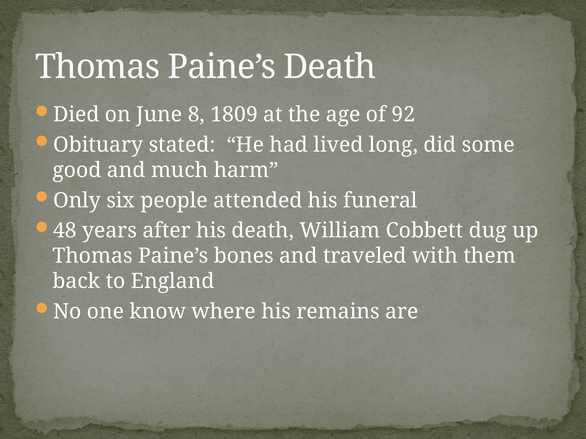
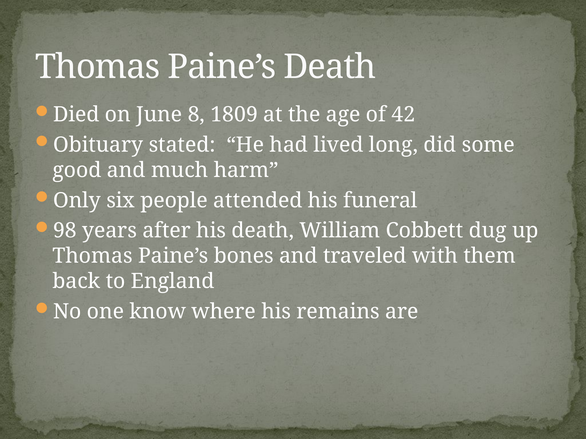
92: 92 -> 42
48: 48 -> 98
